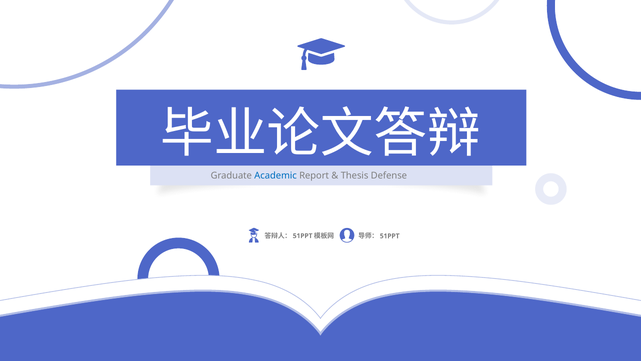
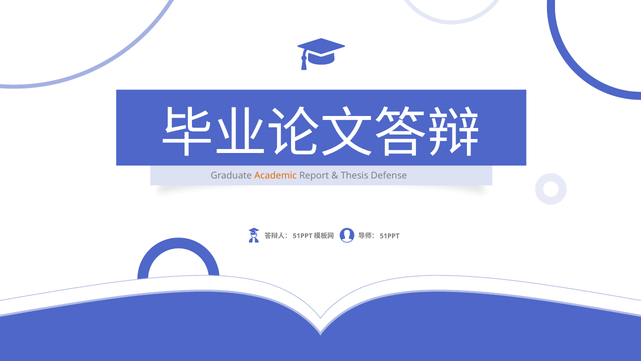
Academic colour: blue -> orange
